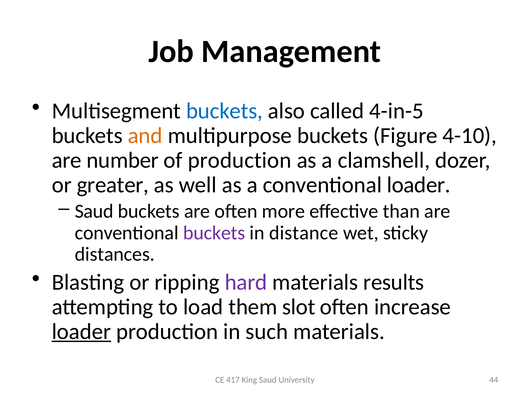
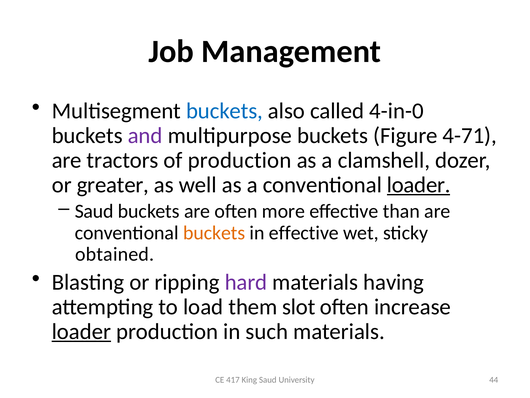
4-in-5: 4-in-5 -> 4-in-0
and colour: orange -> purple
4-10: 4-10 -> 4-71
number: number -> tractors
loader at (419, 185) underline: none -> present
buckets at (214, 233) colour: purple -> orange
in distance: distance -> effective
distances: distances -> obtained
results: results -> having
